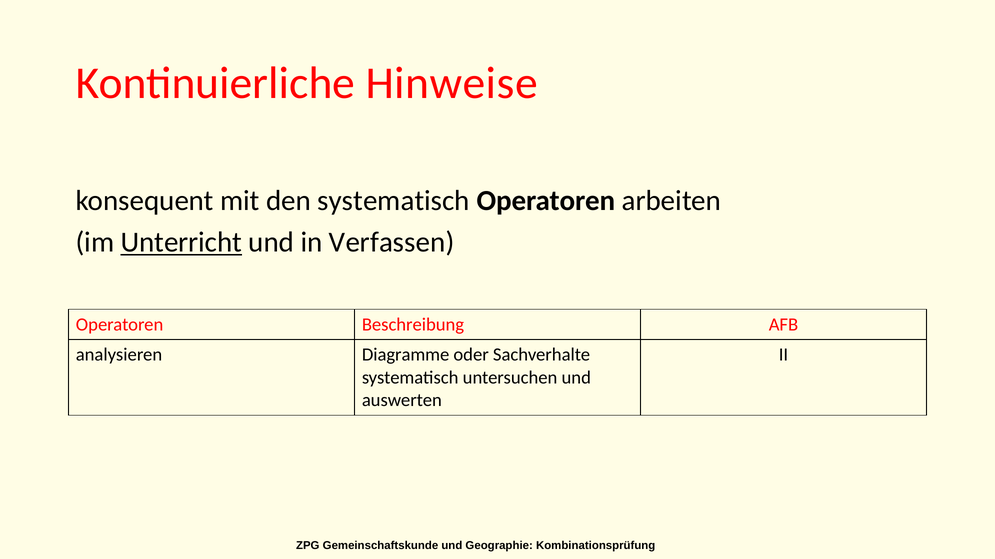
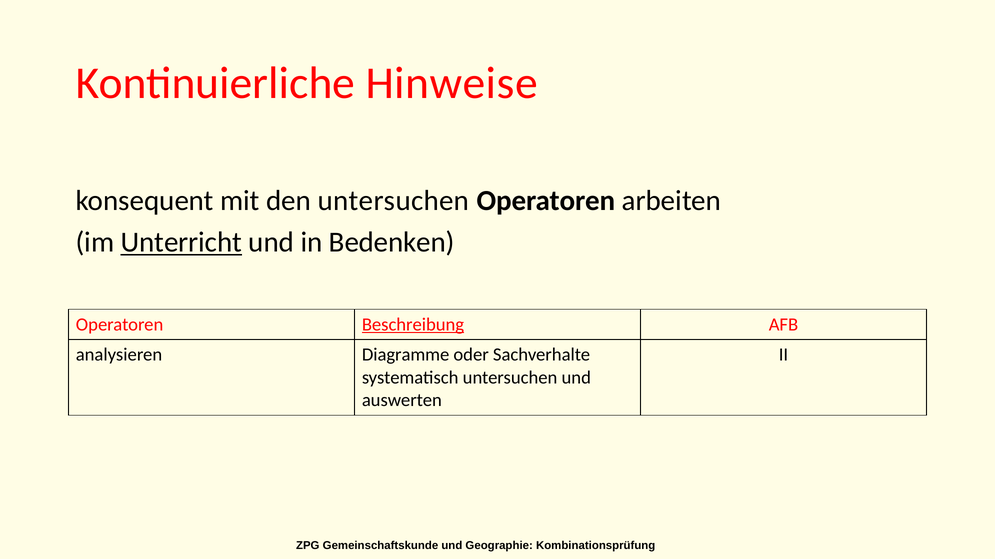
den systematisch: systematisch -> untersuchen
Verfassen: Verfassen -> Bedenken
Beschreibung underline: none -> present
